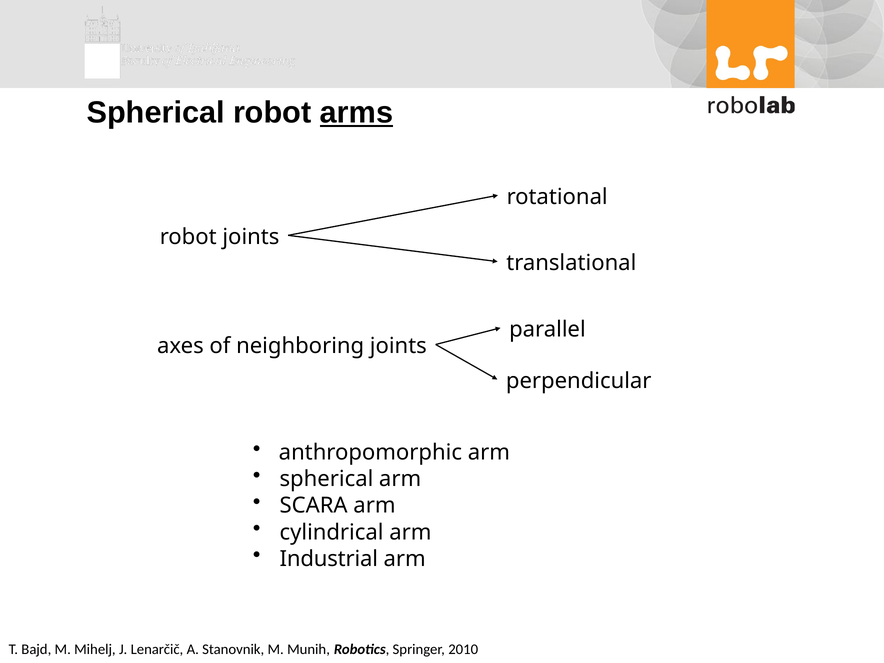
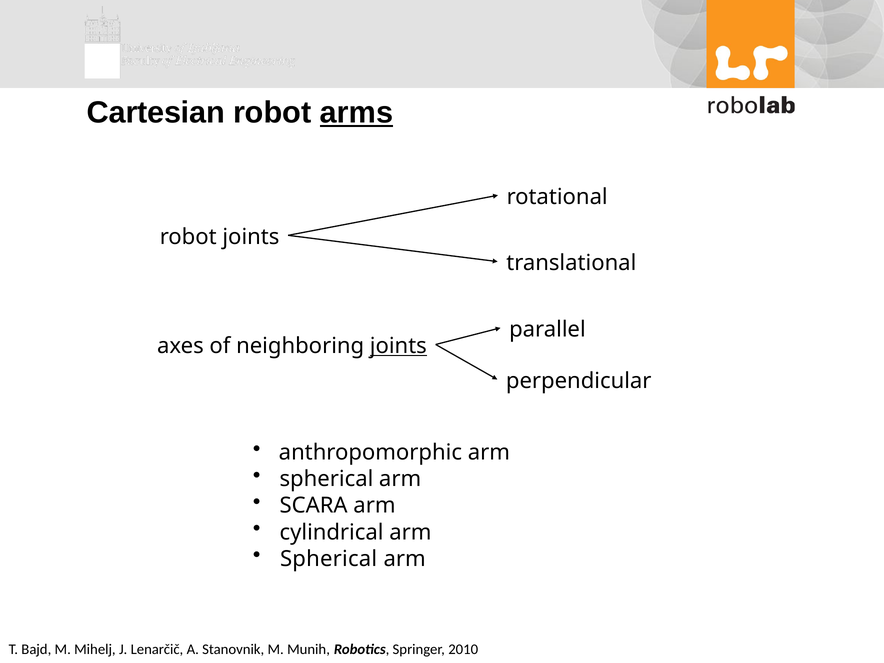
Spherical at (156, 113): Spherical -> Cartesian
joints at (398, 346) underline: none -> present
Industrial at (329, 559): Industrial -> Spherical
